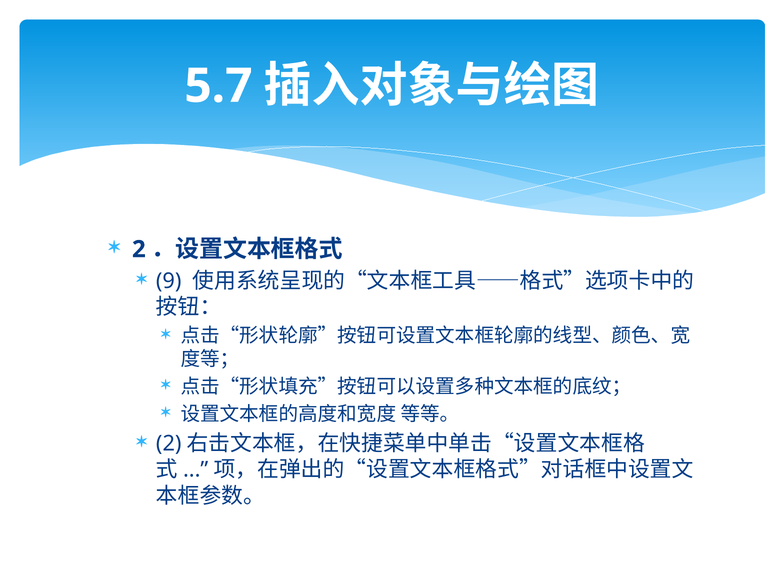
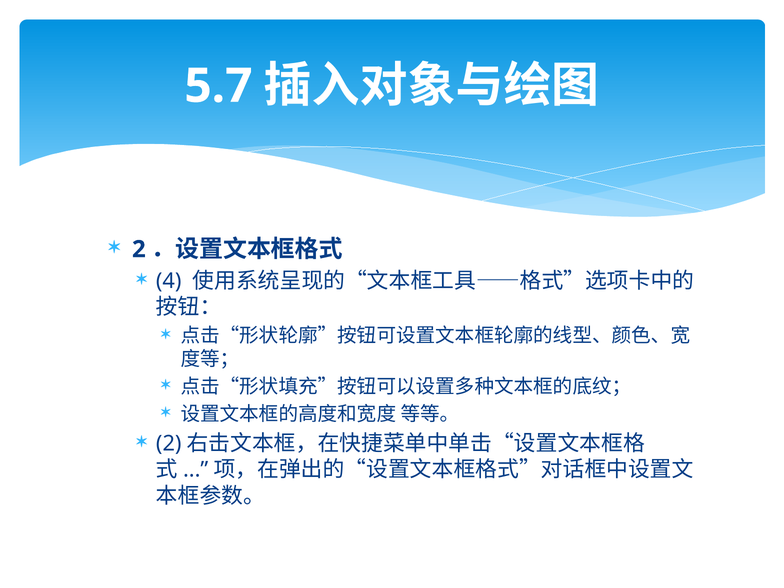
9: 9 -> 4
